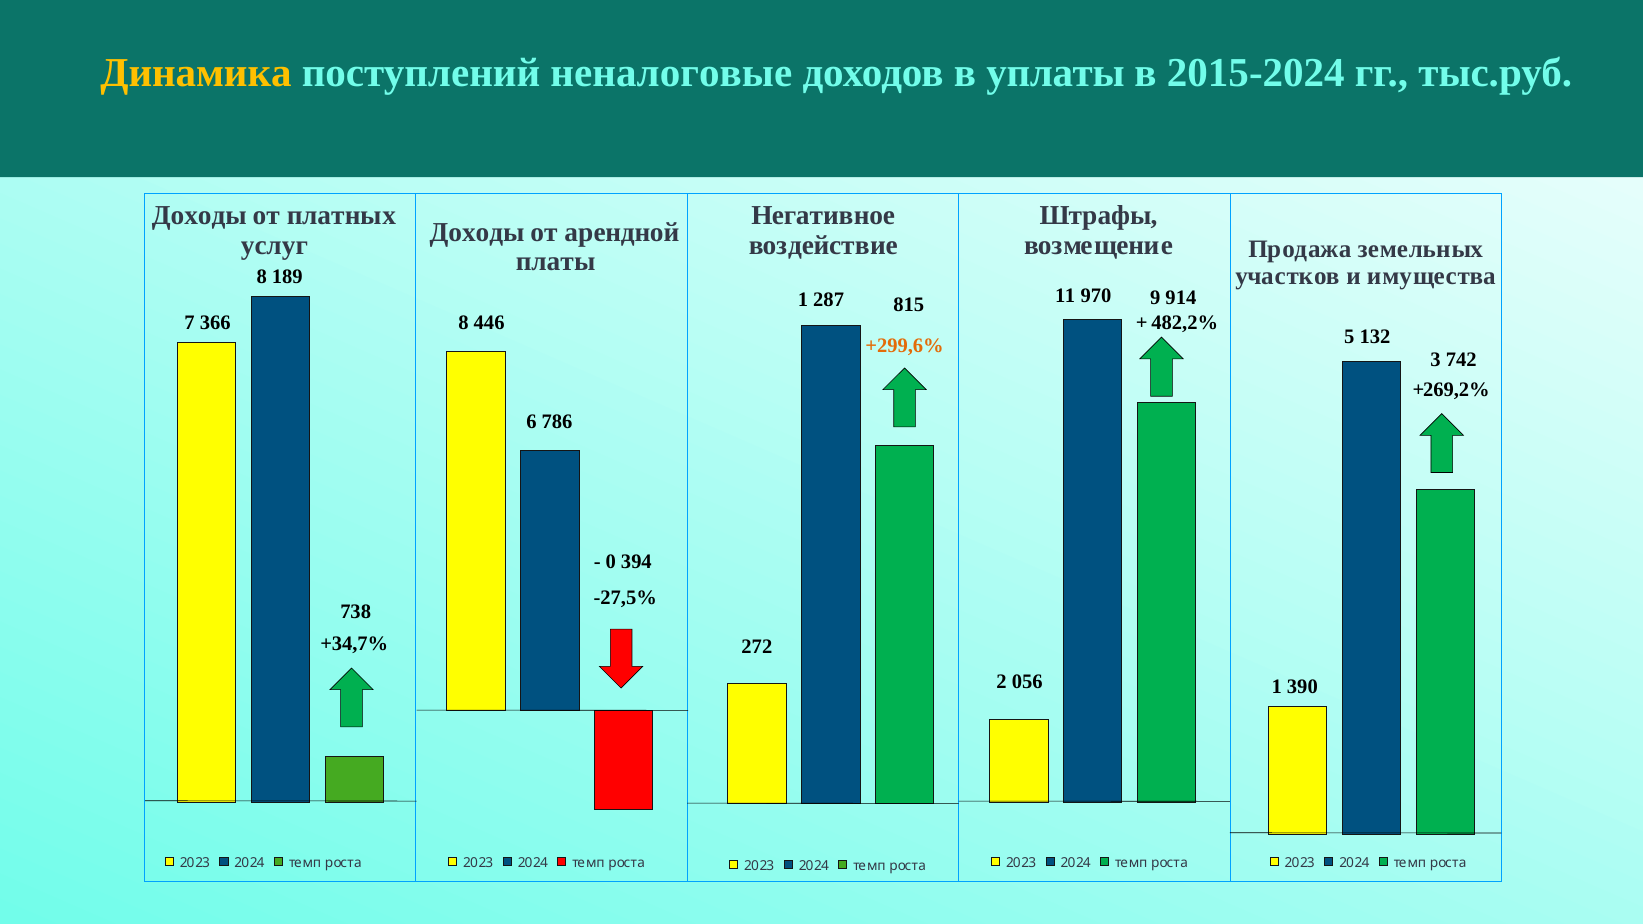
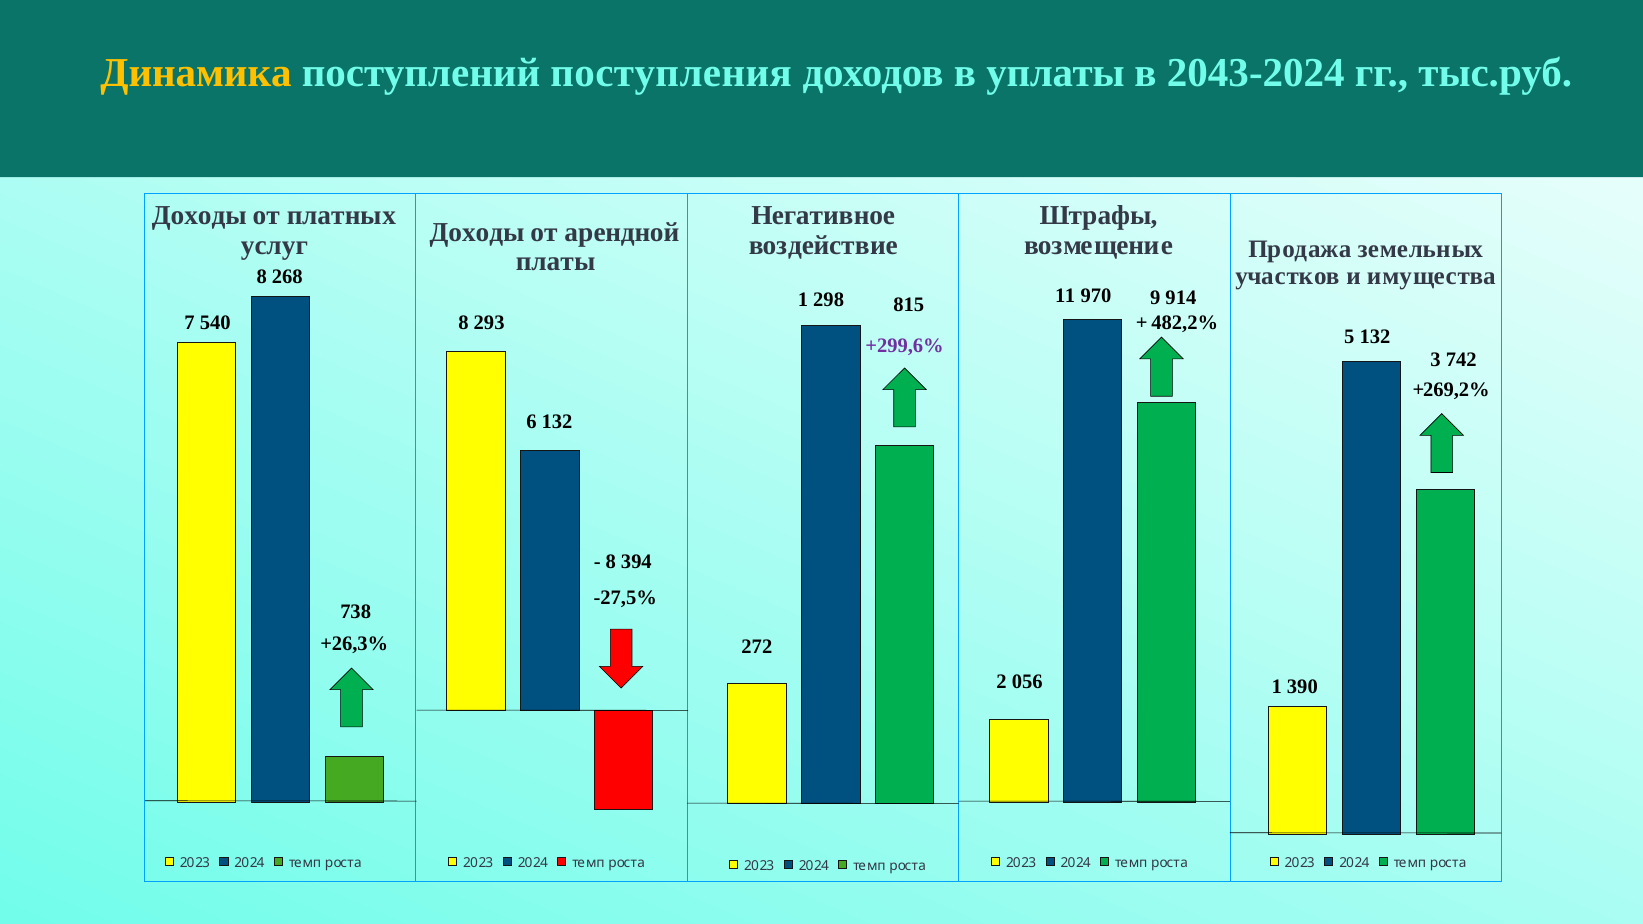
неналоговые: неналоговые -> поступления
2015-2024: 2015-2024 -> 2043-2024
189: 189 -> 268
287: 287 -> 298
366: 366 -> 540
446: 446 -> 293
+299,6% colour: orange -> purple
6 786: 786 -> 132
0 at (611, 562): 0 -> 8
+34,7%: +34,7% -> +26,3%
